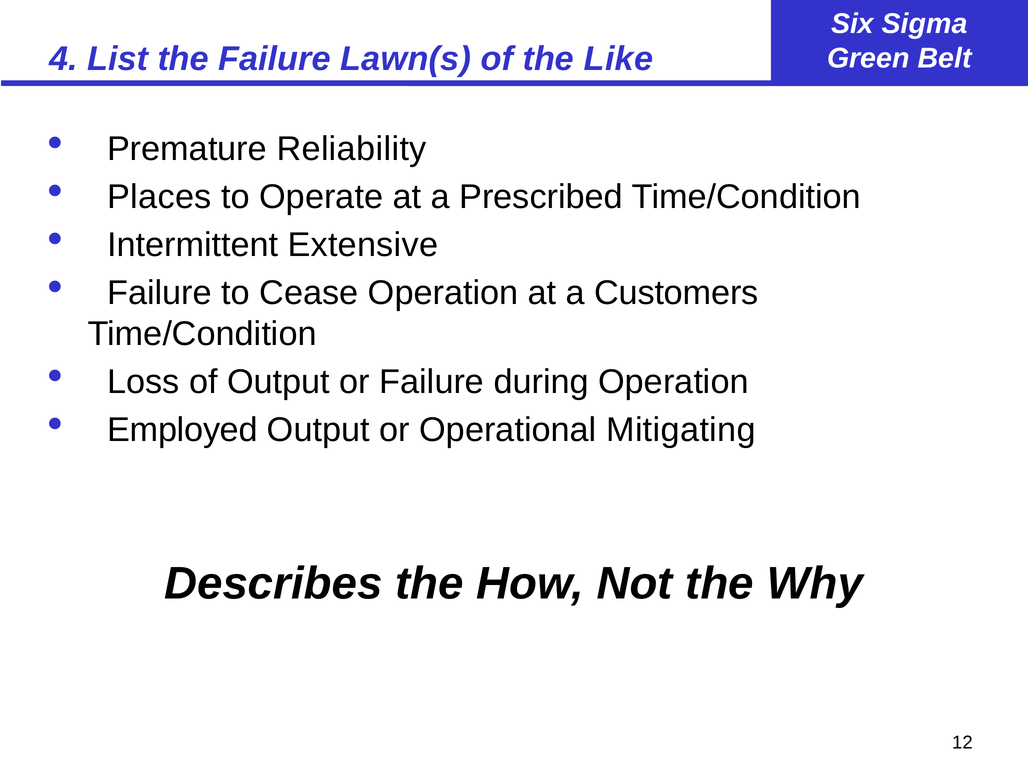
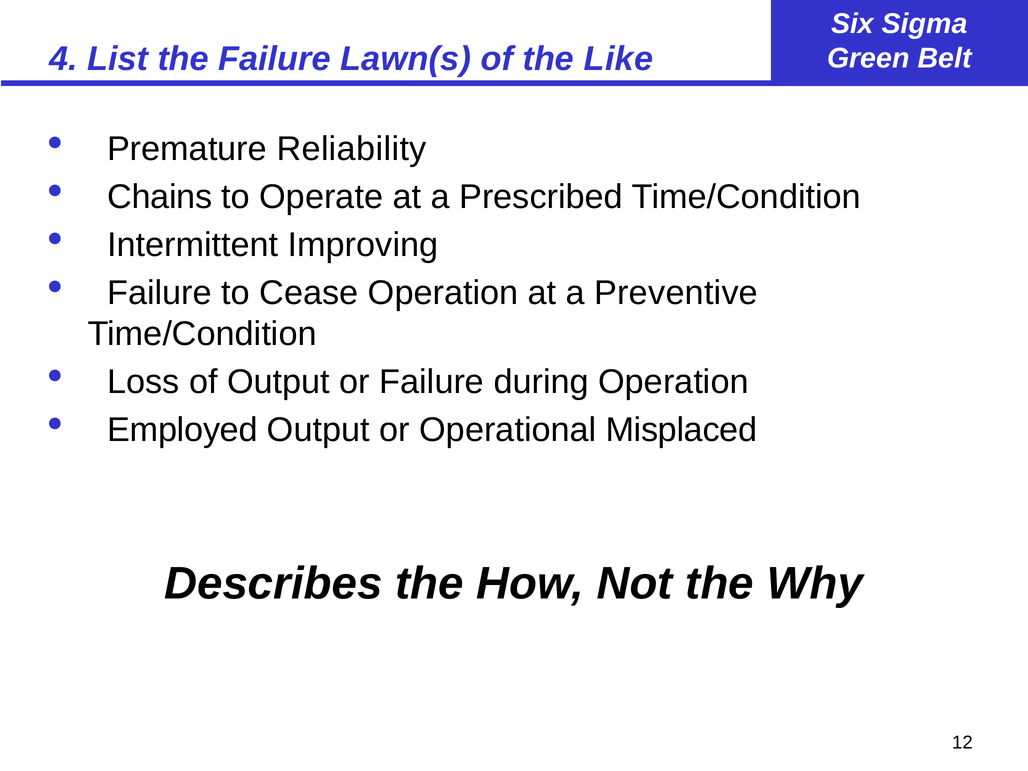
Places: Places -> Chains
Extensive: Extensive -> Improving
Customers: Customers -> Preventive
Mitigating: Mitigating -> Misplaced
